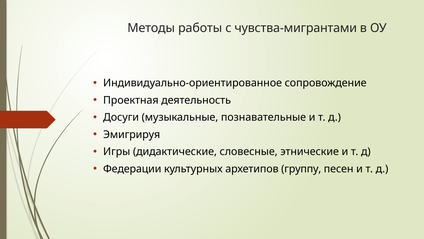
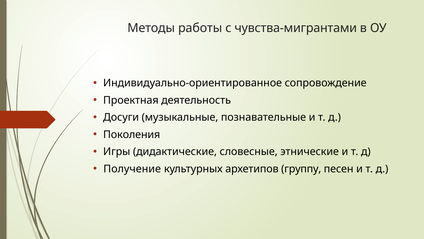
Эмигрируя: Эмигрируя -> Поколения
Федерации: Федерации -> Получение
